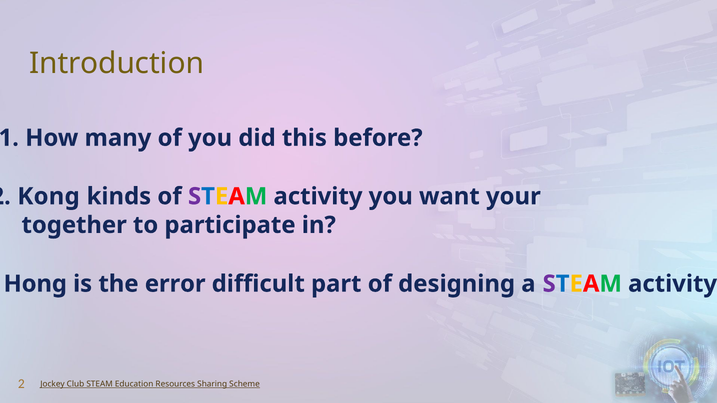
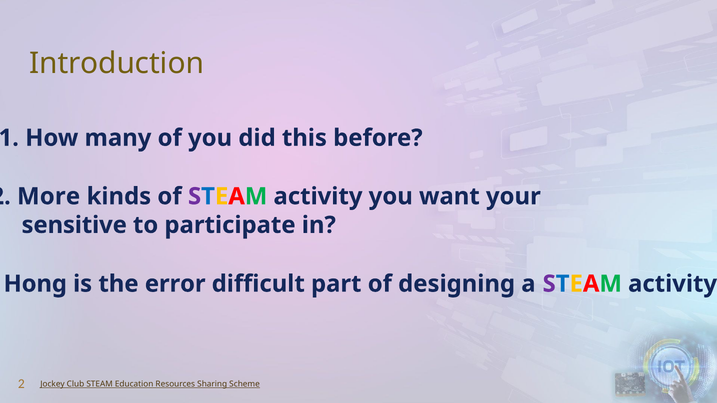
Kong: Kong -> More
together: together -> sensitive
